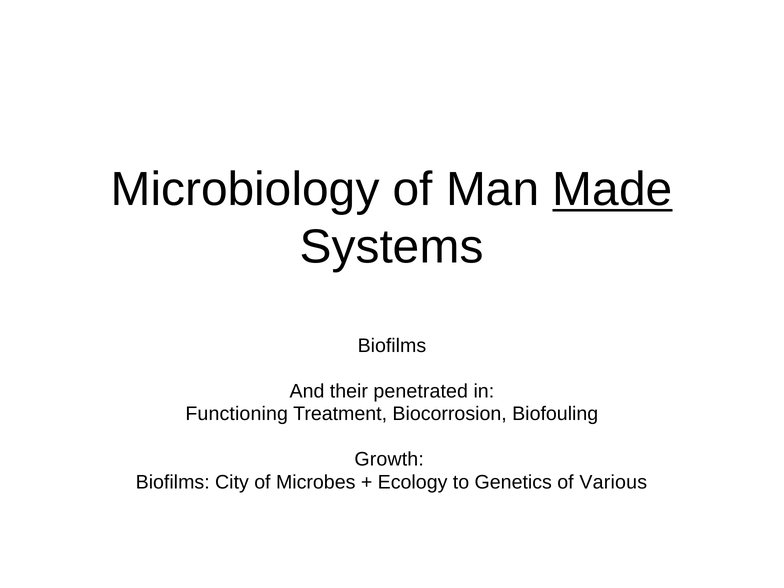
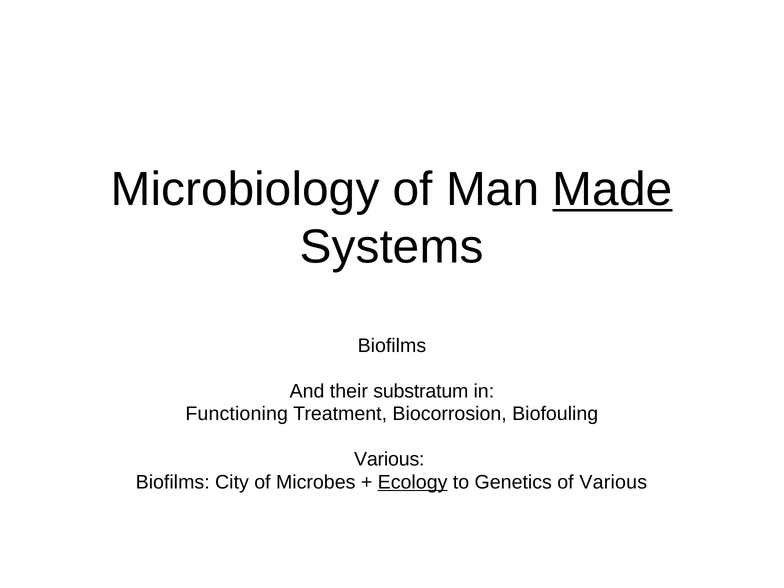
penetrated: penetrated -> substratum
Growth at (389, 459): Growth -> Various
Ecology underline: none -> present
